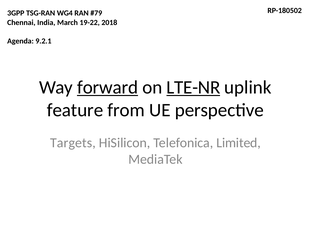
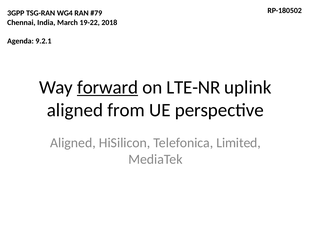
LTE-NR underline: present -> none
feature at (75, 110): feature -> aligned
Targets at (73, 143): Targets -> Aligned
